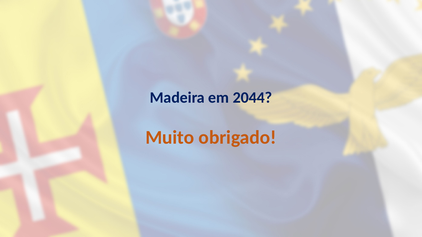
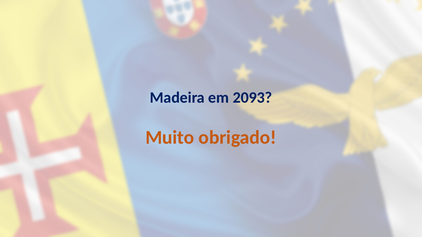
2044: 2044 -> 2093
